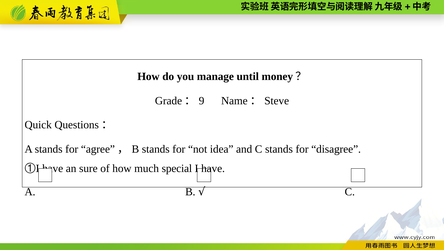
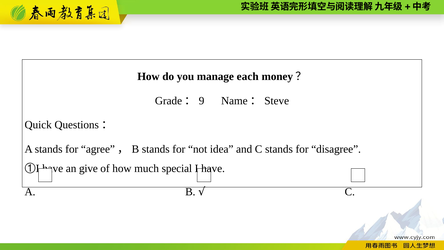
until: until -> each
sure: sure -> give
